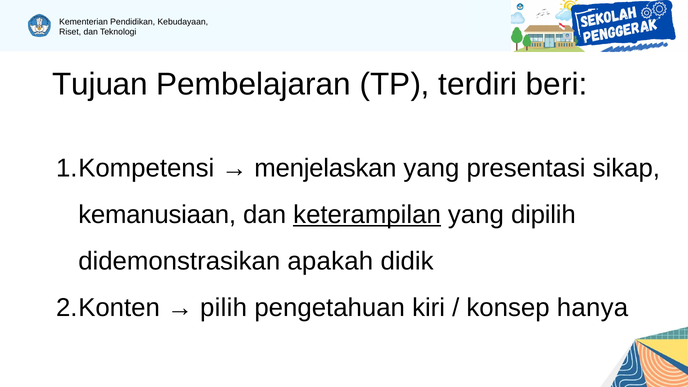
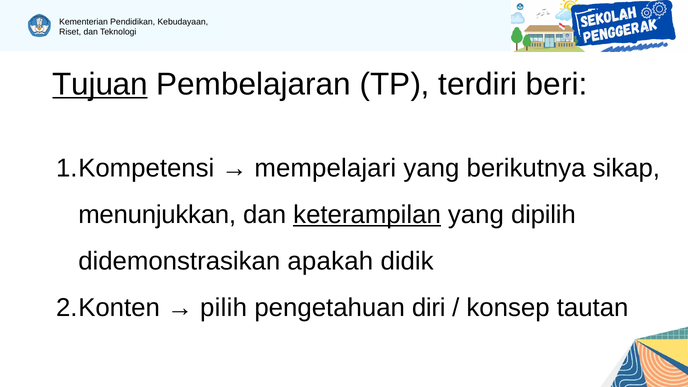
Tujuan underline: none -> present
menjelaskan: menjelaskan -> mempelajari
presentasi: presentasi -> berikutnya
kemanusiaan: kemanusiaan -> menunjukkan
kiri: kiri -> diri
hanya: hanya -> tautan
